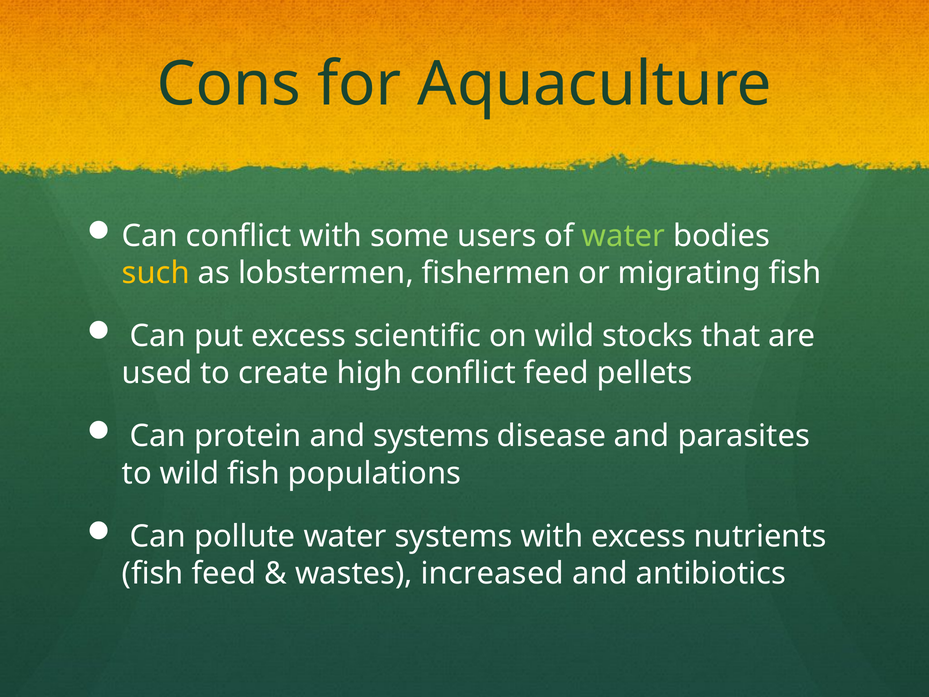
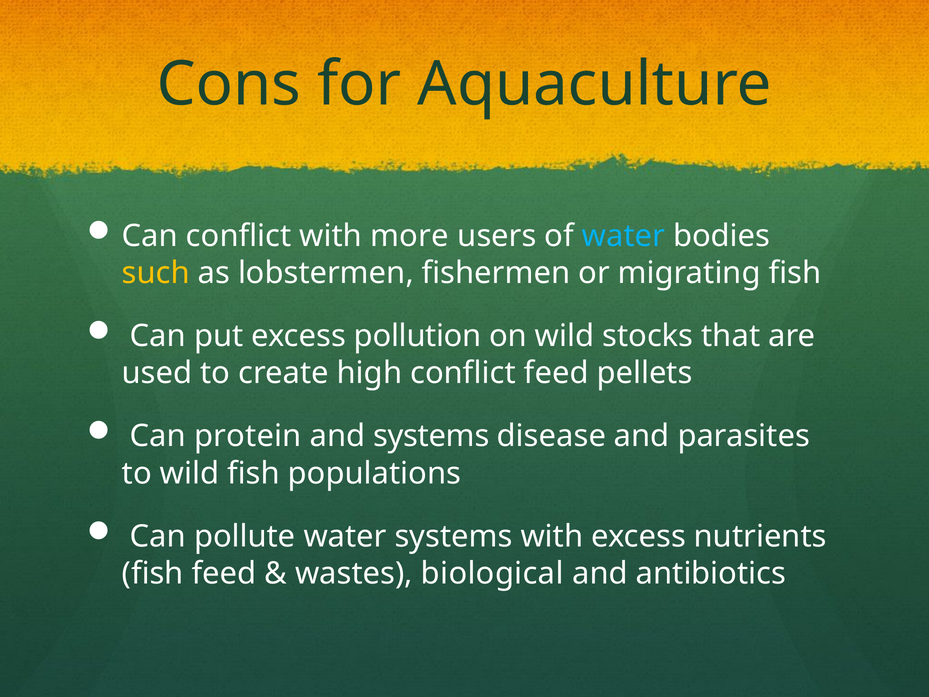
some: some -> more
water at (623, 236) colour: light green -> light blue
scientific: scientific -> pollution
increased: increased -> biological
